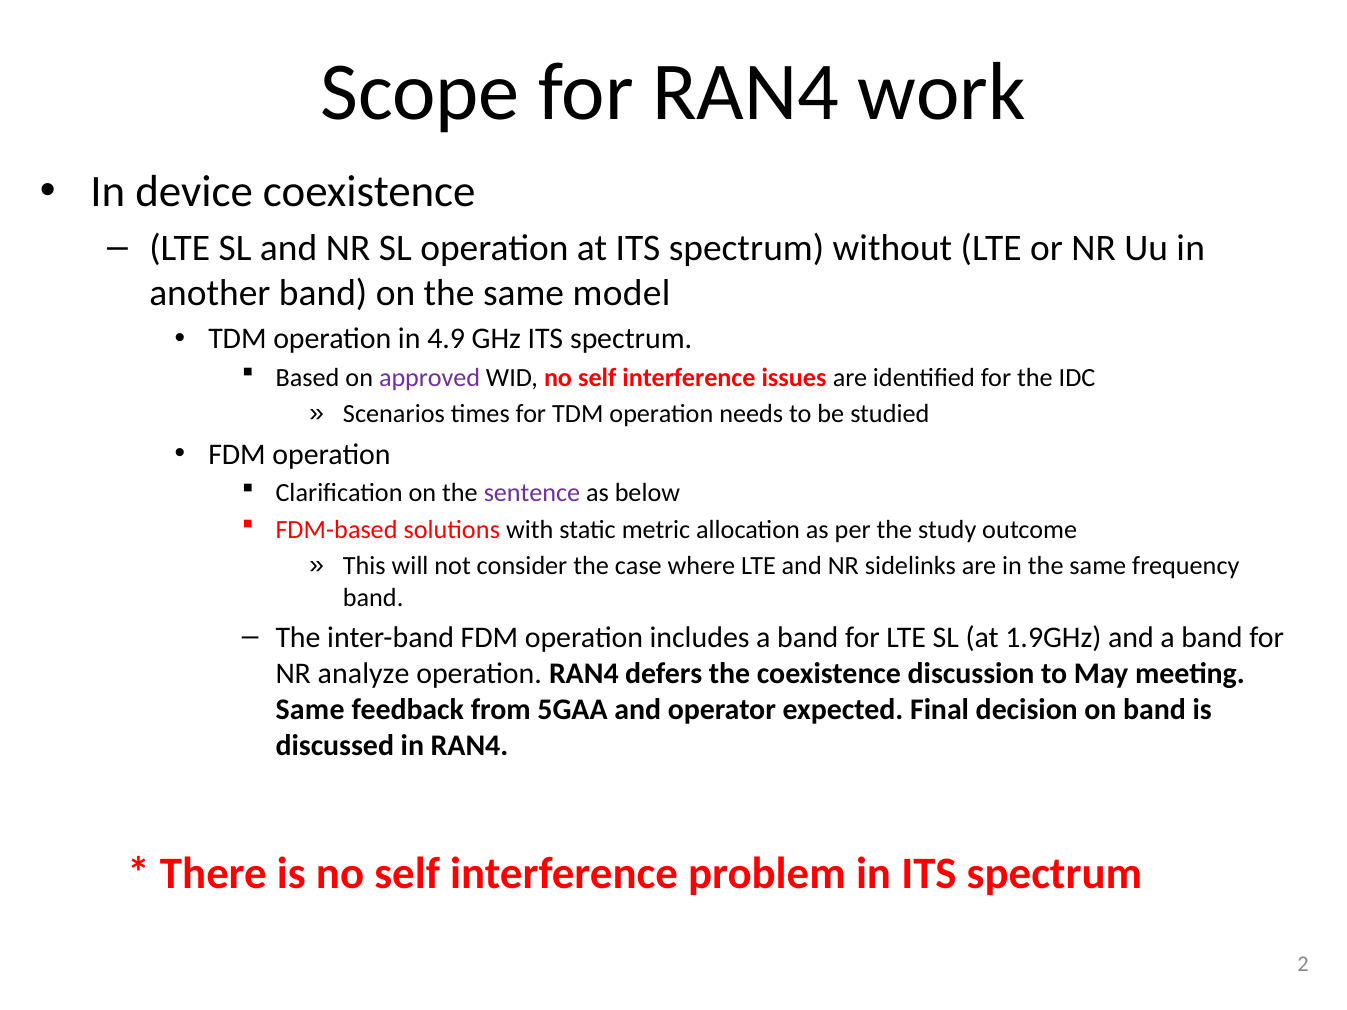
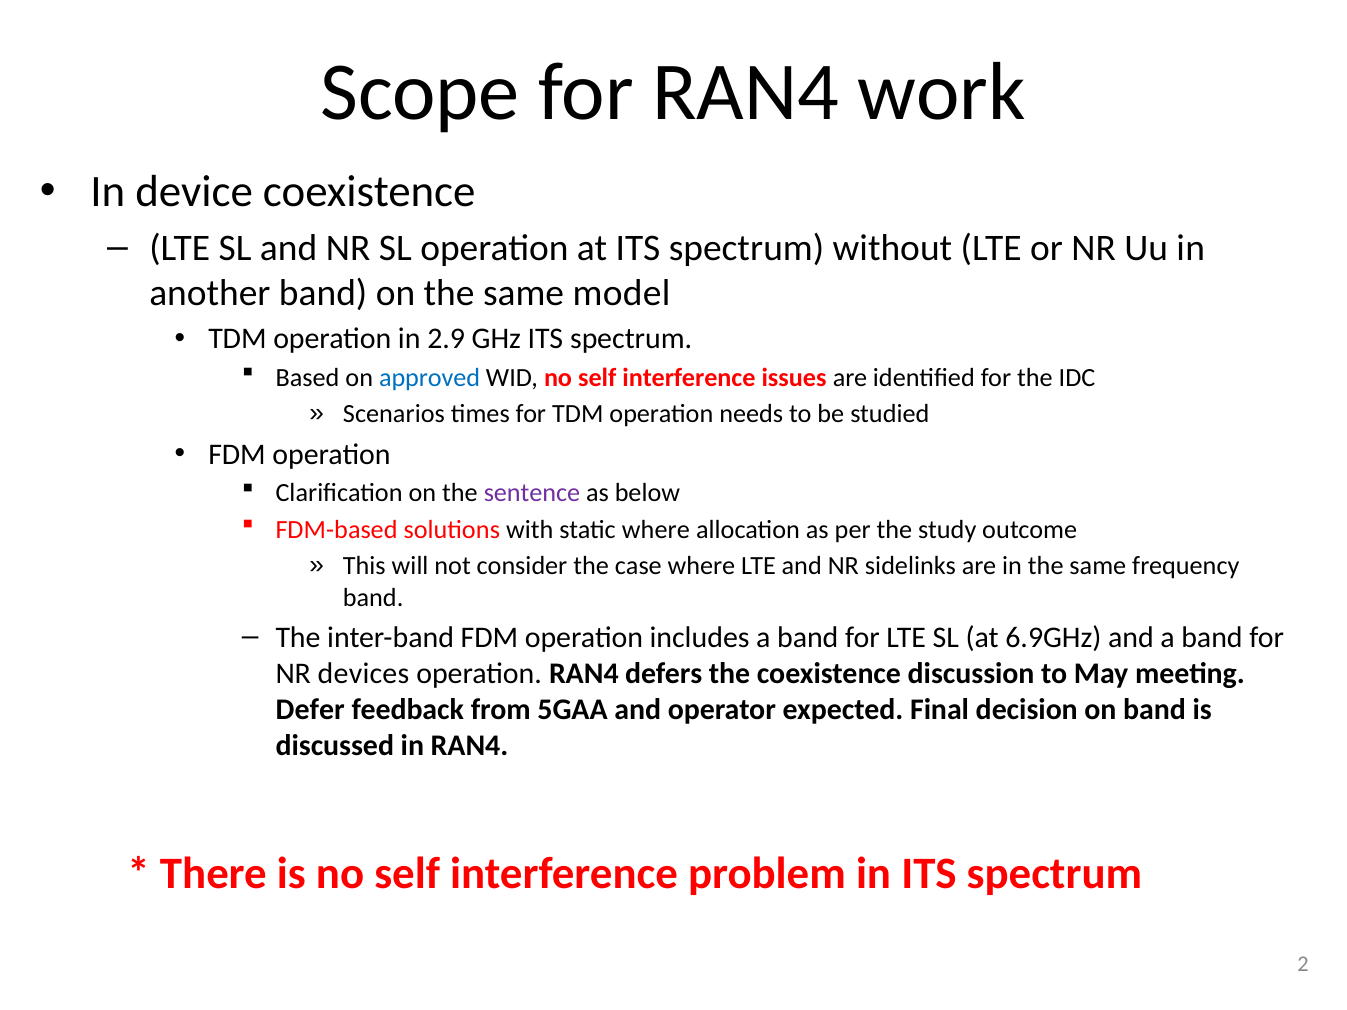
4.9: 4.9 -> 2.9
approved colour: purple -> blue
static metric: metric -> where
1.9GHz: 1.9GHz -> 6.9GHz
analyze: analyze -> devices
Same at (310, 710): Same -> Defer
